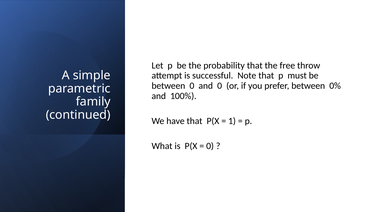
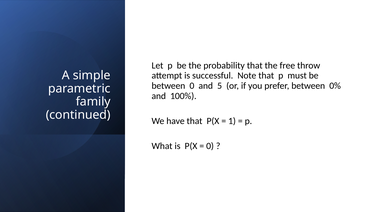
and 0: 0 -> 5
